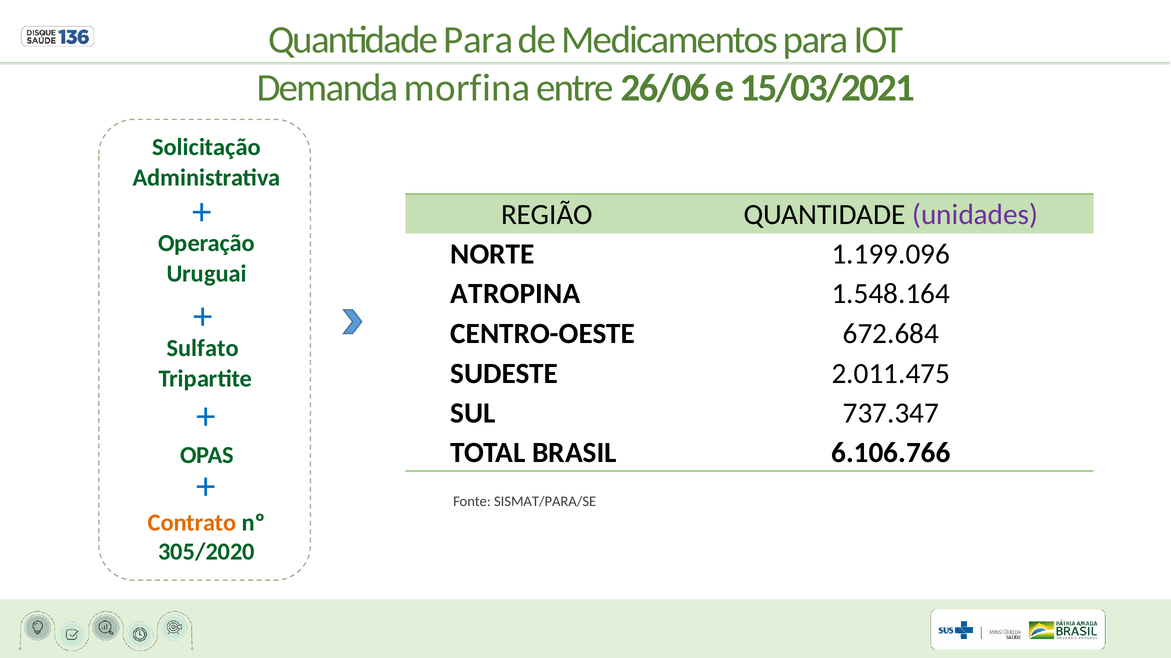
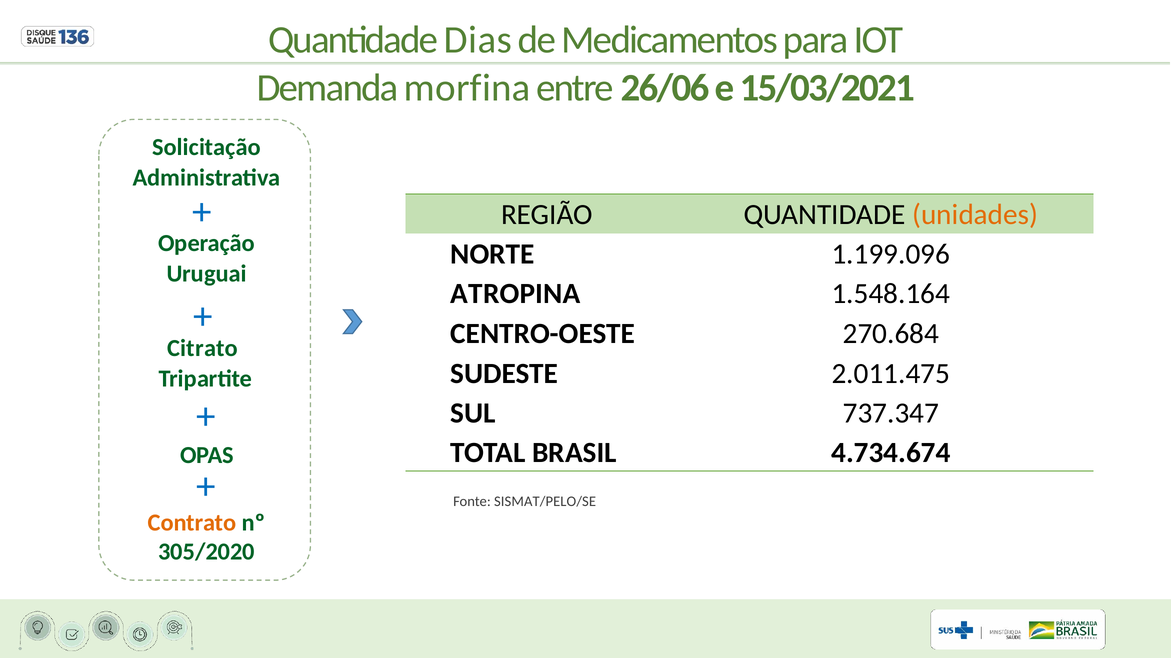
Quantidade Para: Para -> Dias
unidades colour: purple -> orange
672.684: 672.684 -> 270.684
Sulfato: Sulfato -> Citrato
6.106.766: 6.106.766 -> 4.734.674
SISMAT/PARA/SE: SISMAT/PARA/SE -> SISMAT/PELO/SE
